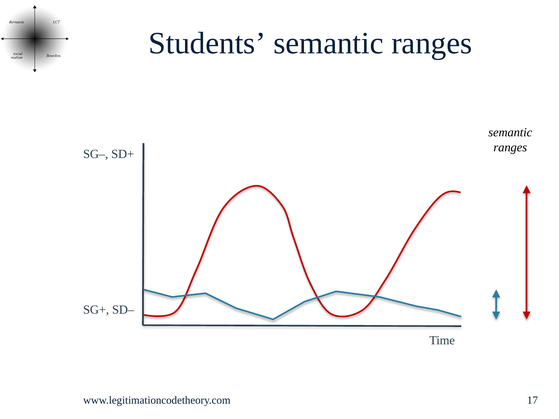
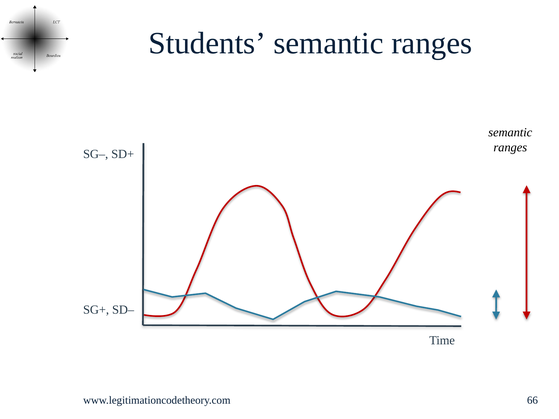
17: 17 -> 66
